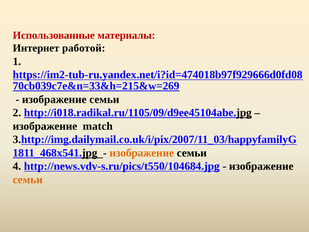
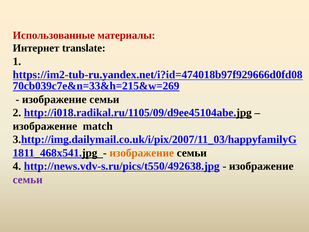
работой: работой -> translate
http://news.vdv-s.ru/pics/t550/104684.jpg: http://news.vdv-s.ru/pics/t550/104684.jpg -> http://news.vdv-s.ru/pics/t550/492638.jpg
семьи at (28, 180) colour: orange -> purple
